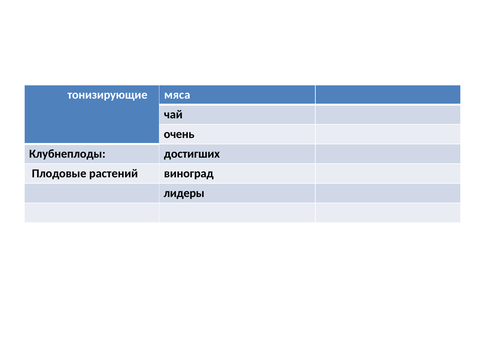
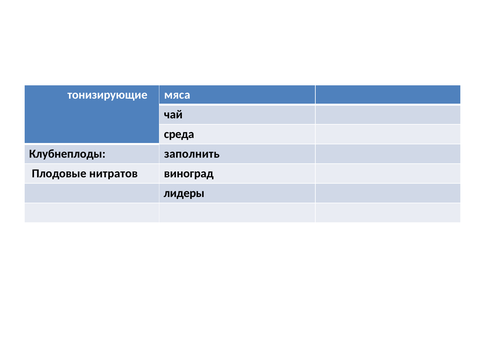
очень: очень -> среда
достигших: достигших -> заполнить
растений: растений -> нитратов
